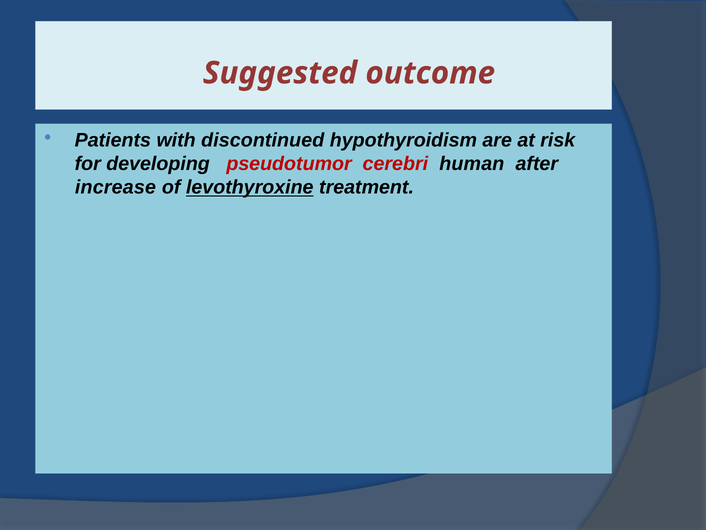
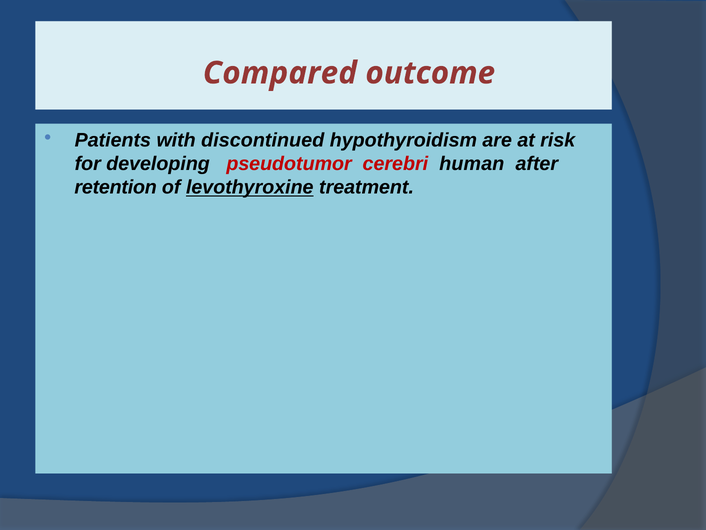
Suggested: Suggested -> Compared
increase: increase -> retention
